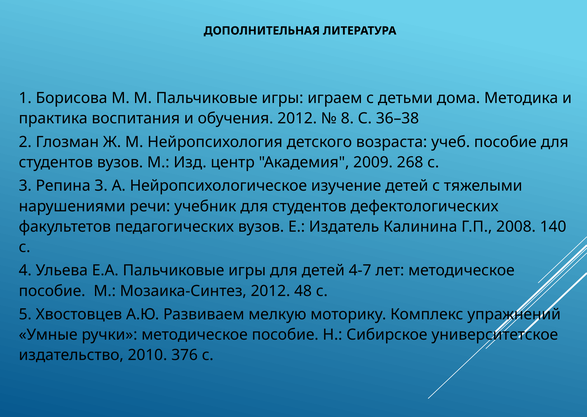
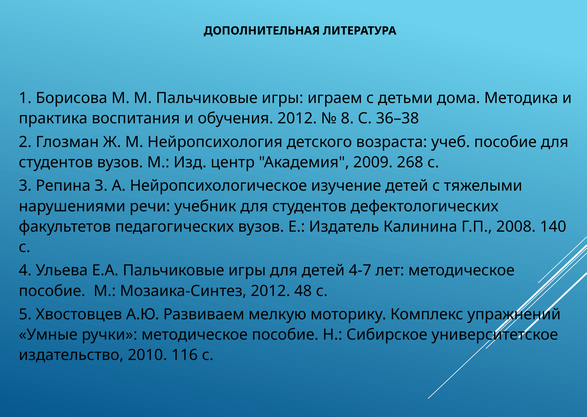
376: 376 -> 116
